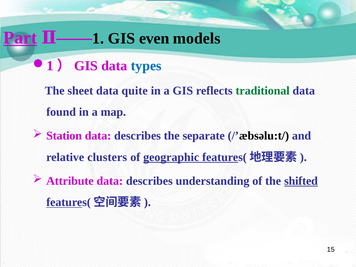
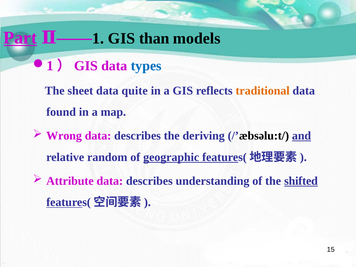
even: even -> than
traditional colour: green -> orange
Station: Station -> Wrong
separate: separate -> deriving
and underline: none -> present
clusters: clusters -> random
